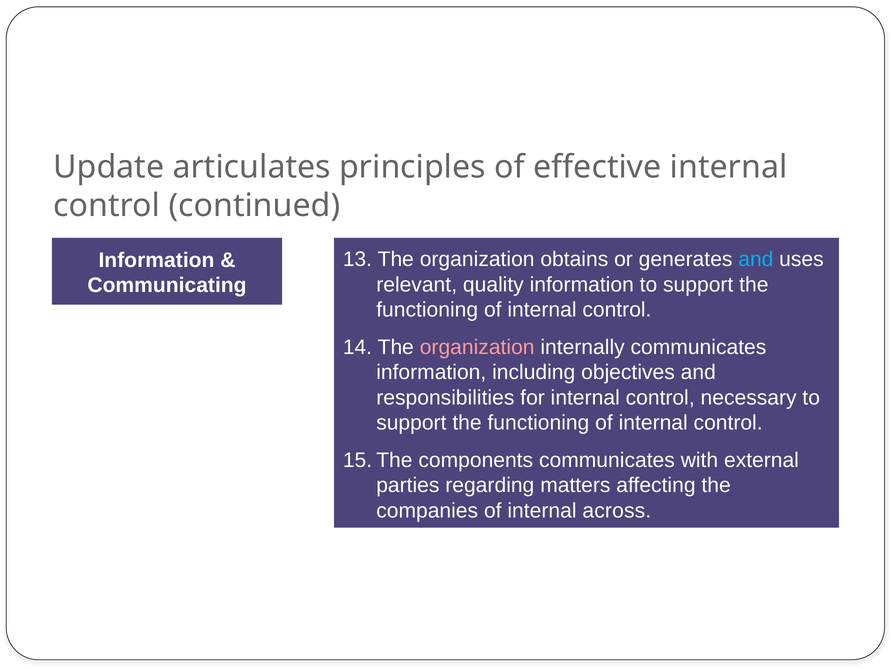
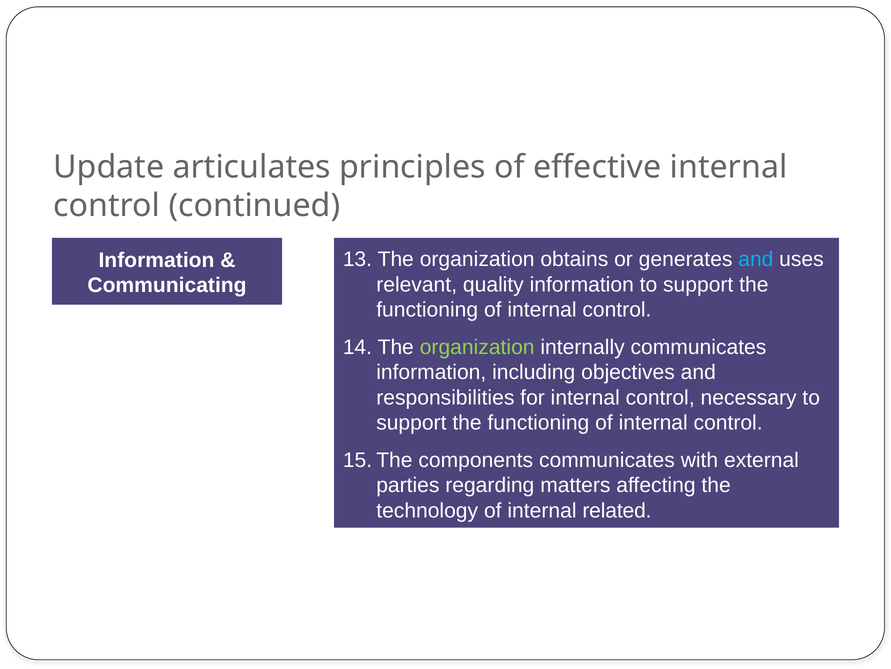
organization at (477, 347) colour: pink -> light green
companies: companies -> technology
across: across -> related
